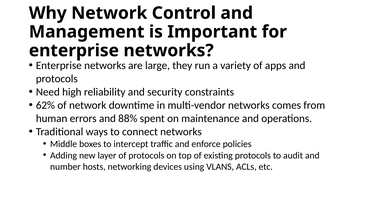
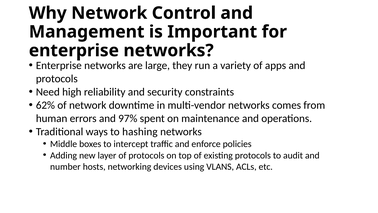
88%: 88% -> 97%
connect: connect -> hashing
